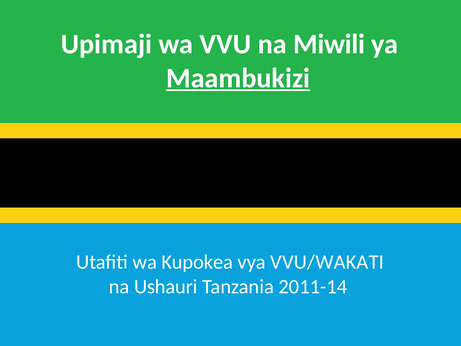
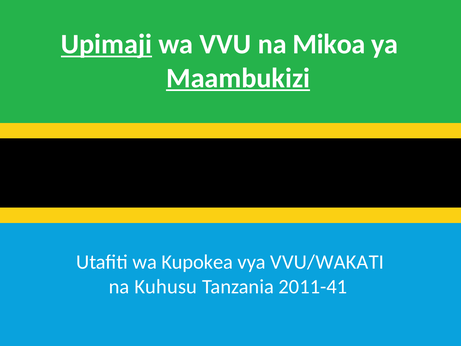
Upimaji underline: none -> present
Miwili: Miwili -> Mikoa
Ushauri: Ushauri -> Kuhusu
2011-14: 2011-14 -> 2011-41
